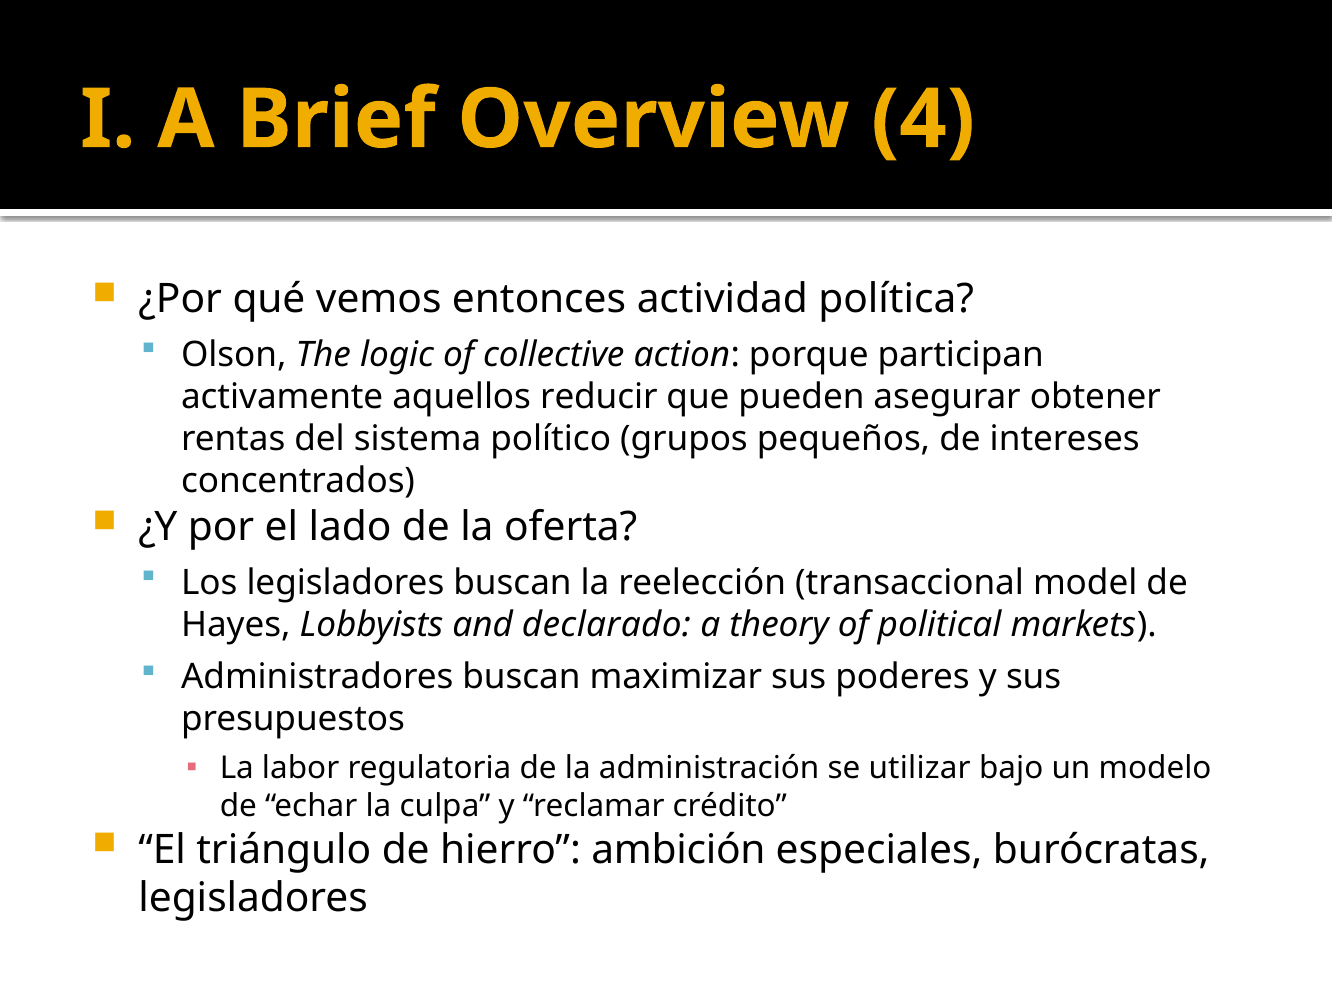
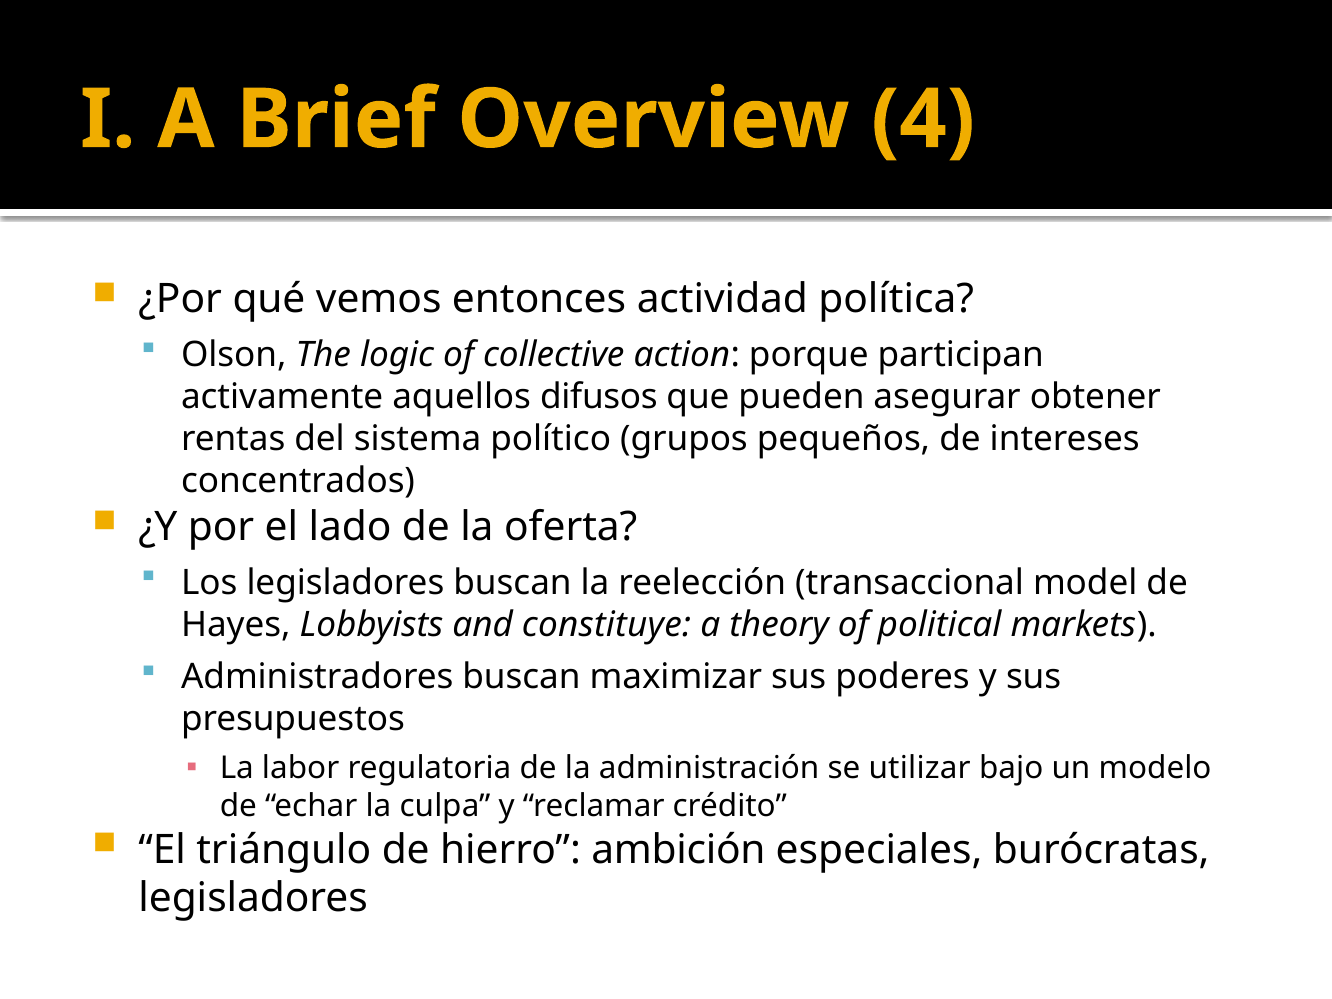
reducir: reducir -> difusos
declarado: declarado -> constituye
